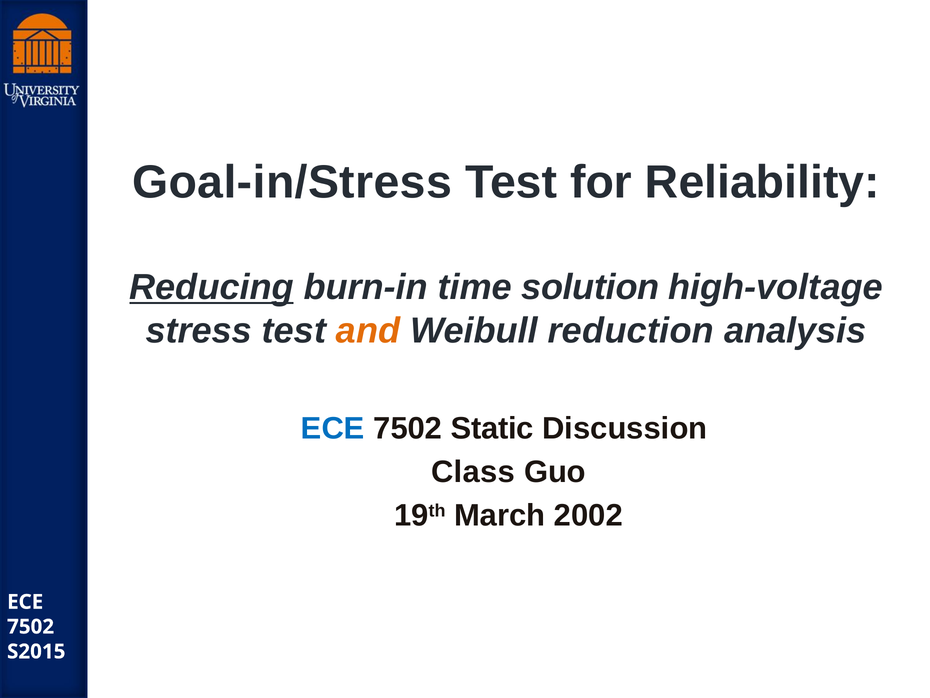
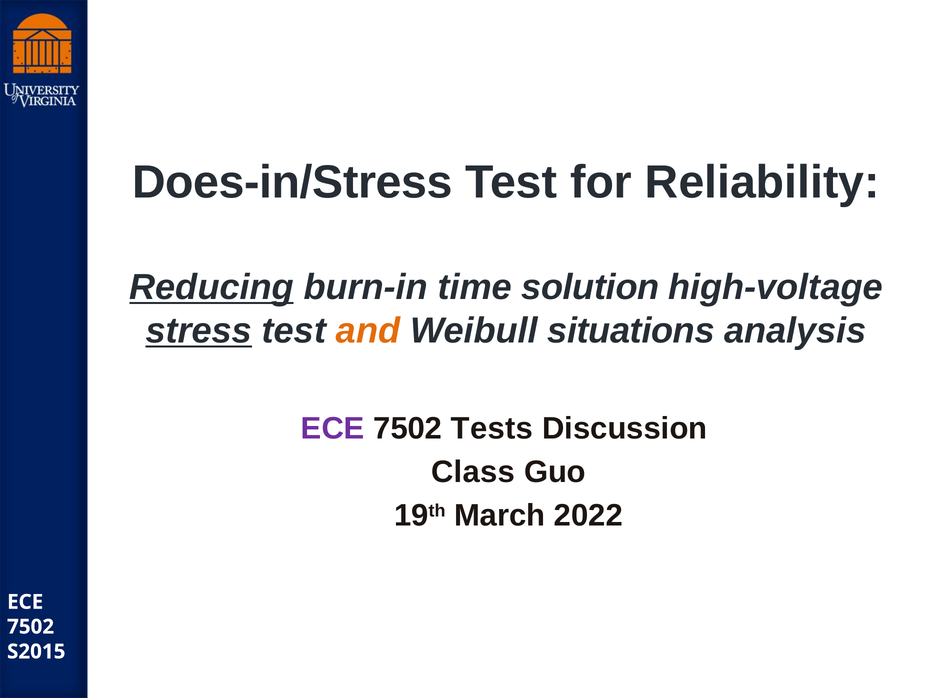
Goal-in/Stress: Goal-in/Stress -> Does-in/Stress
stress underline: none -> present
reduction: reduction -> situations
ECE at (333, 428) colour: blue -> purple
Static: Static -> Tests
2002: 2002 -> 2022
